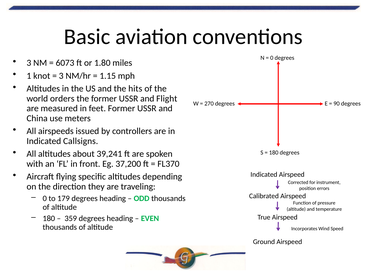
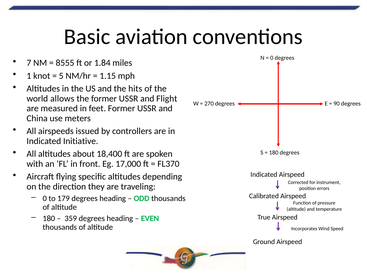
3 at (29, 63): 3 -> 7
6073: 6073 -> 8555
1.80: 1.80 -> 1.84
3 at (61, 76): 3 -> 5
orders: orders -> allows
Callsigns: Callsigns -> Initiative
39,241: 39,241 -> 18,400
37,200: 37,200 -> 17,000
